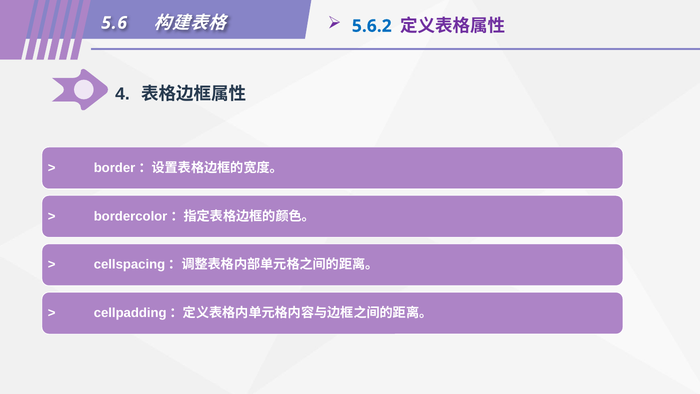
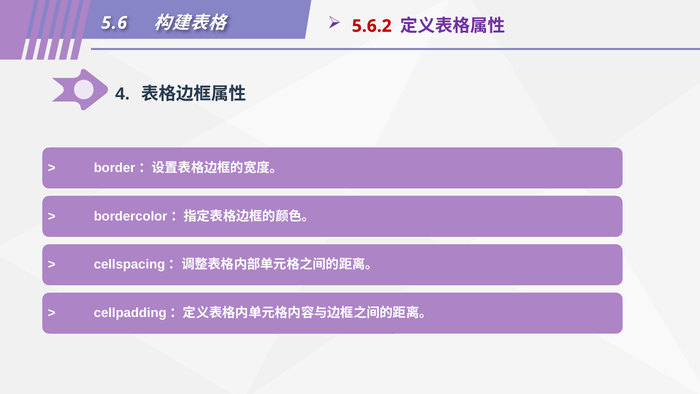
5.6.2 colour: blue -> red
